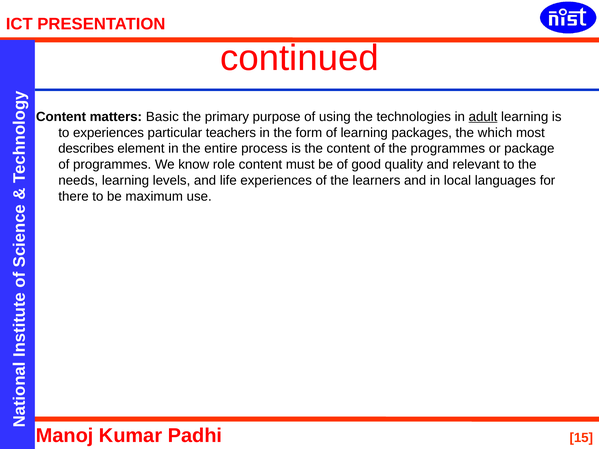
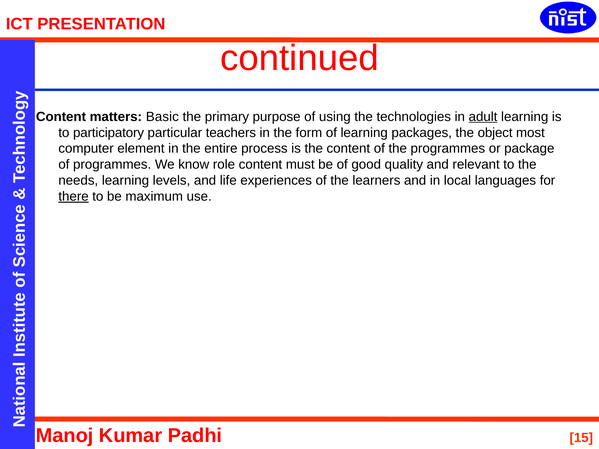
to experiences: experiences -> participatory
which: which -> object
describes: describes -> computer
there underline: none -> present
